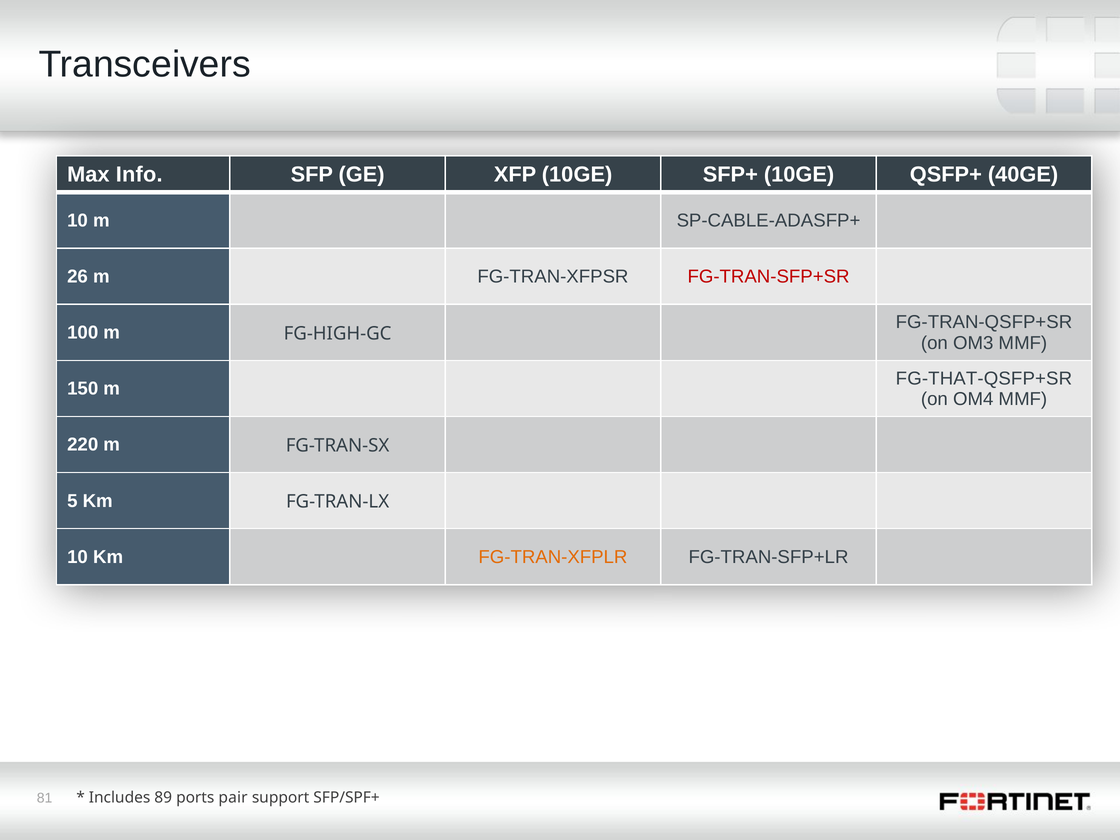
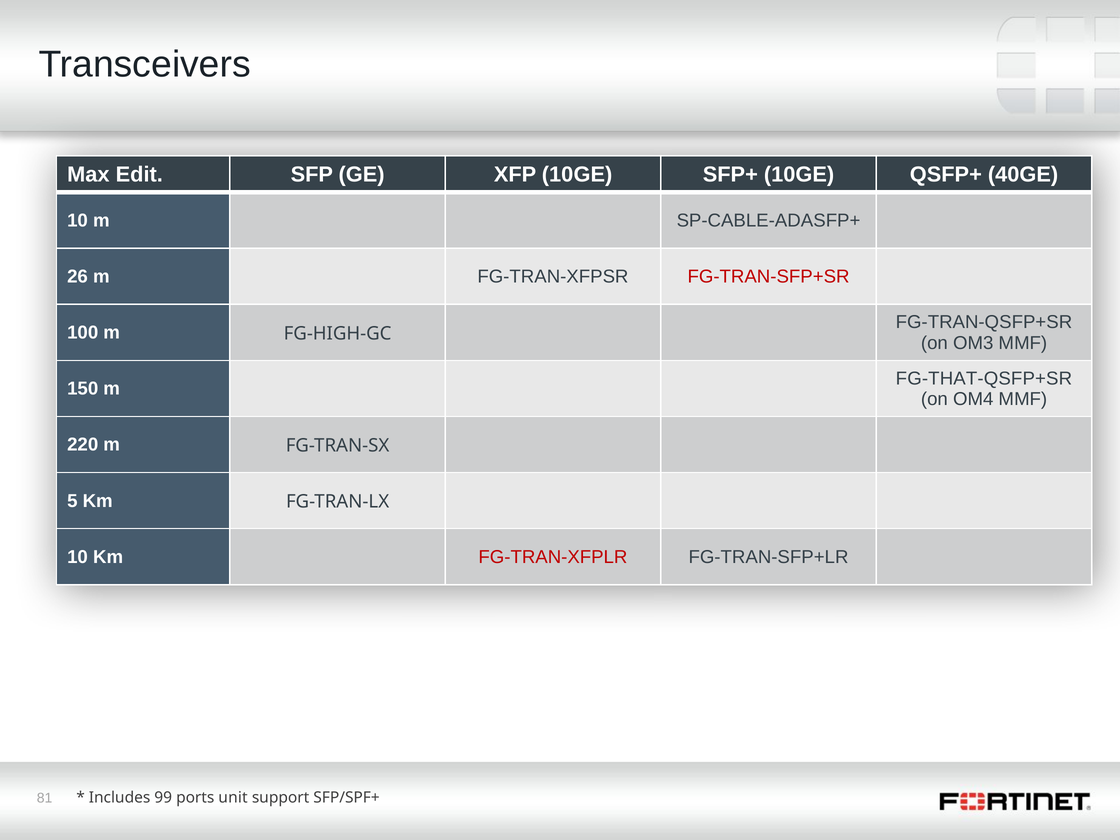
Info: Info -> Edit
FG-TRAN-XFPLR colour: orange -> red
89: 89 -> 99
pair: pair -> unit
